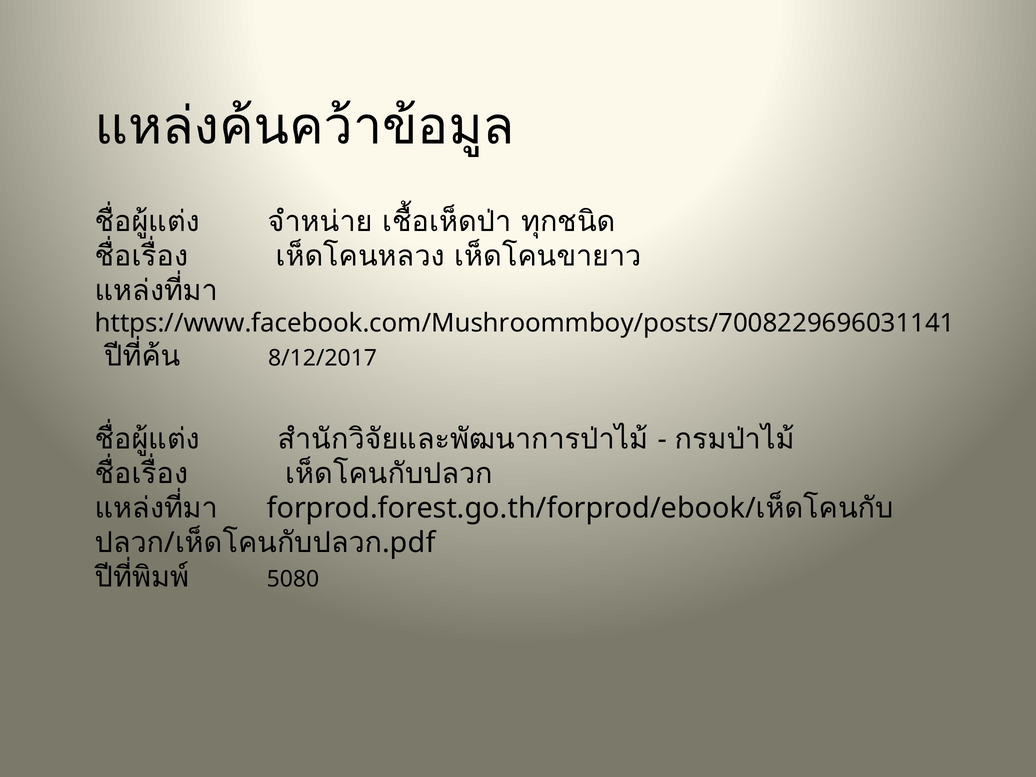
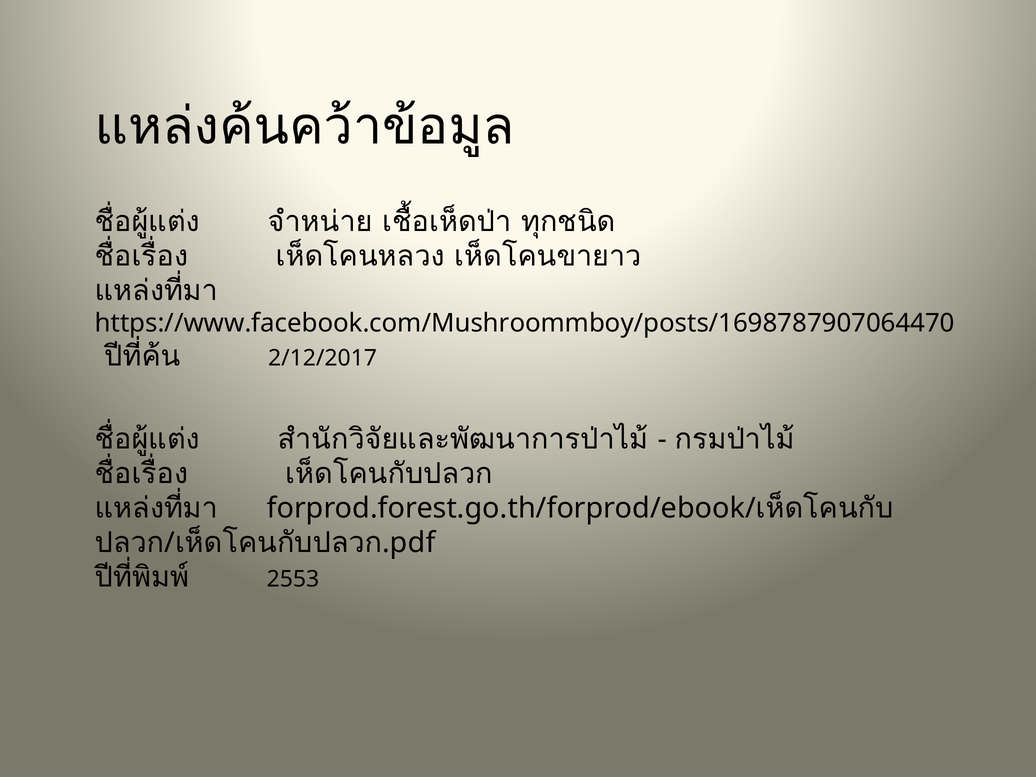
https://www.facebook.com/Mushroommboy/posts/7008229696031141: https://www.facebook.com/Mushroommboy/posts/7008229696031141 -> https://www.facebook.com/Mushroommboy/posts/1698787907064470
8/12/2017: 8/12/2017 -> 2/12/2017
5080: 5080 -> 2553
